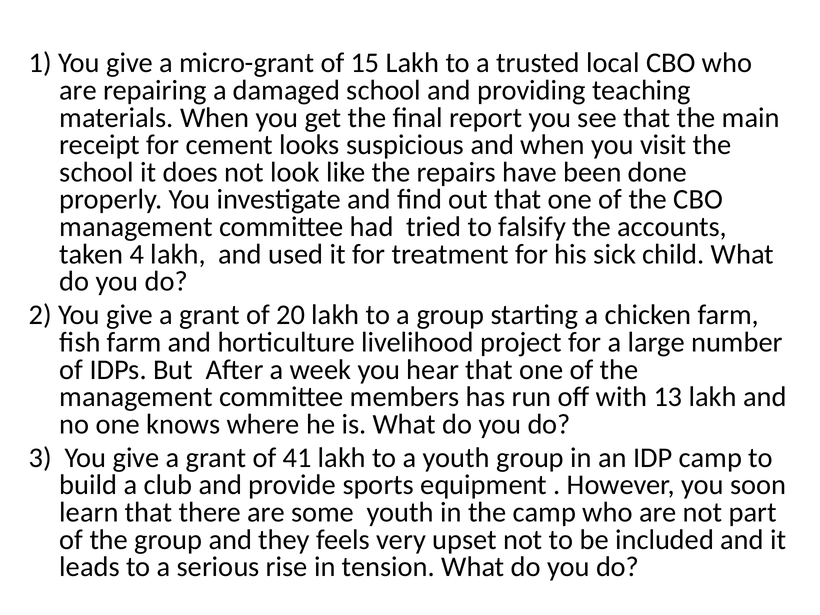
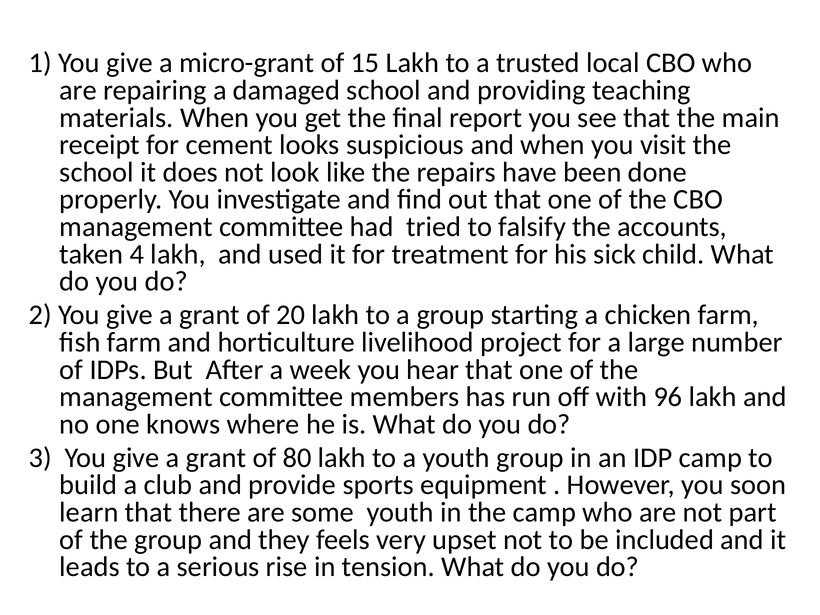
13: 13 -> 96
41: 41 -> 80
